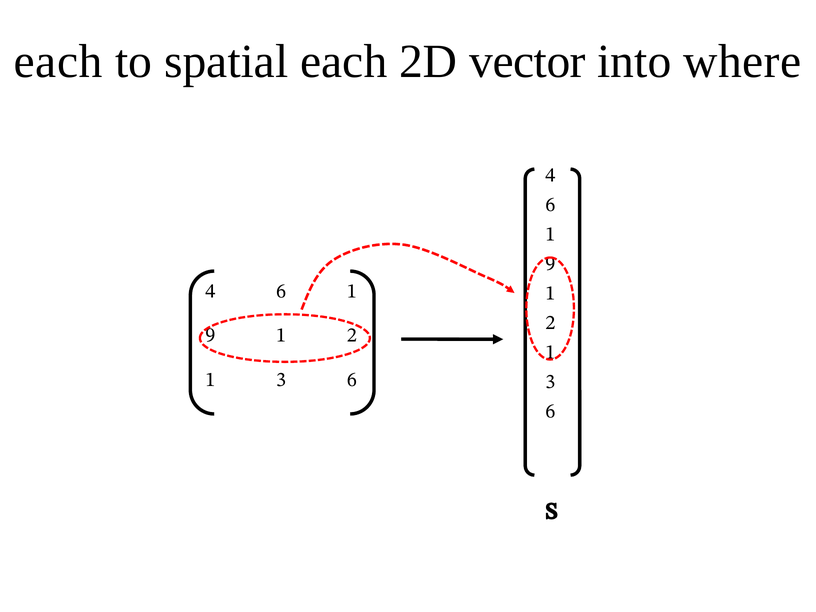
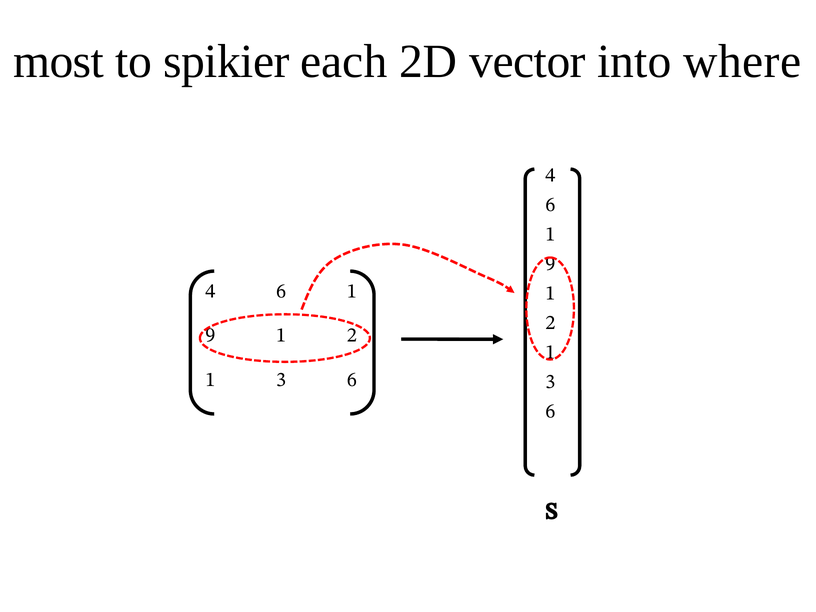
each at (58, 62): each -> most
spatial: spatial -> spikier
